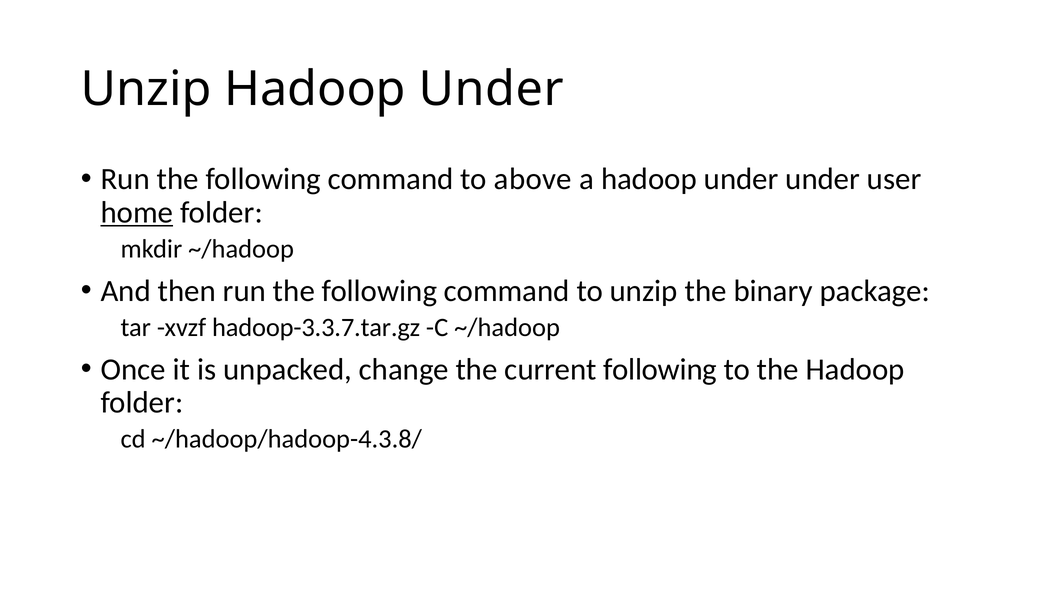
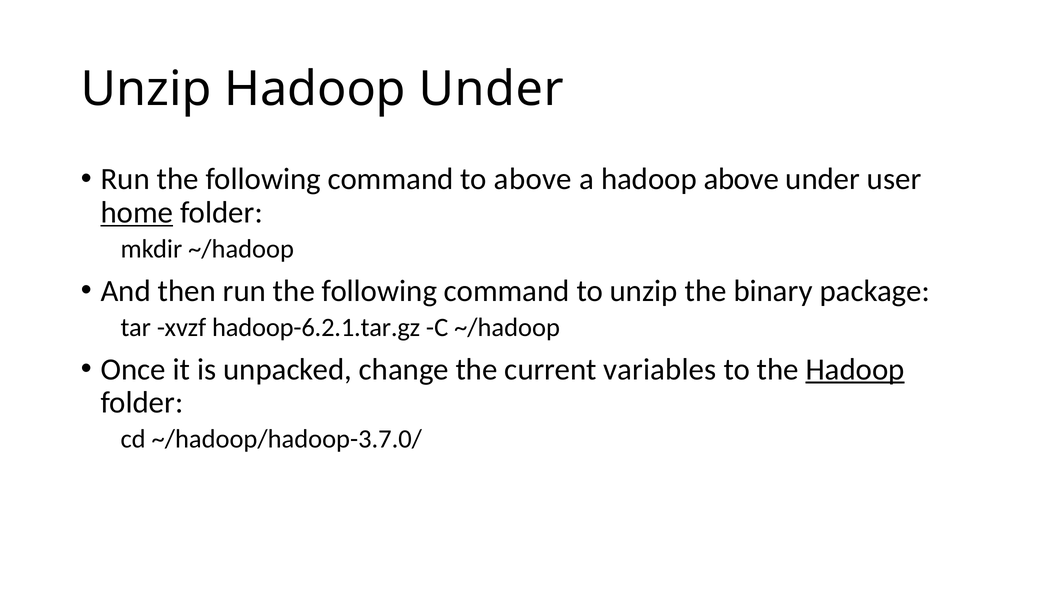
a hadoop under: under -> above
hadoop-3.3.7.tar.gz: hadoop-3.3.7.tar.gz -> hadoop-6.2.1.tar.gz
current following: following -> variables
Hadoop at (855, 369) underline: none -> present
~/hadoop/hadoop-4.3.8/: ~/hadoop/hadoop-4.3.8/ -> ~/hadoop/hadoop-3.7.0/
